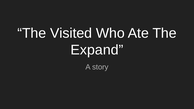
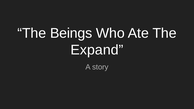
Visited: Visited -> Beings
